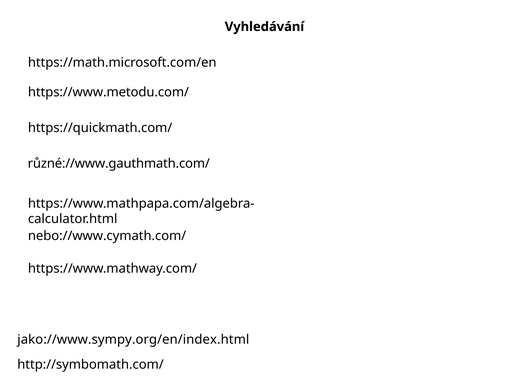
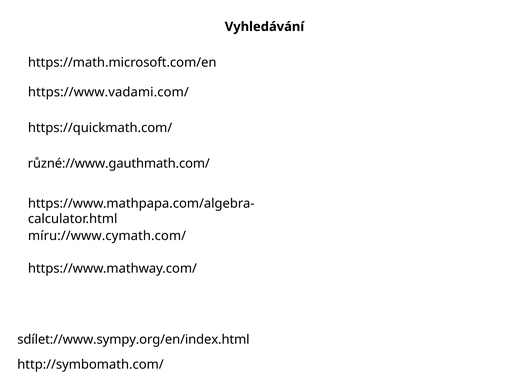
https://www.metodu.com/: https://www.metodu.com/ -> https://www.vadami.com/
nebo://www.cymath.com/: nebo://www.cymath.com/ -> míru://www.cymath.com/
jako://www.sympy.org/en/index.html: jako://www.sympy.org/en/index.html -> sdílet://www.sympy.org/en/index.html
